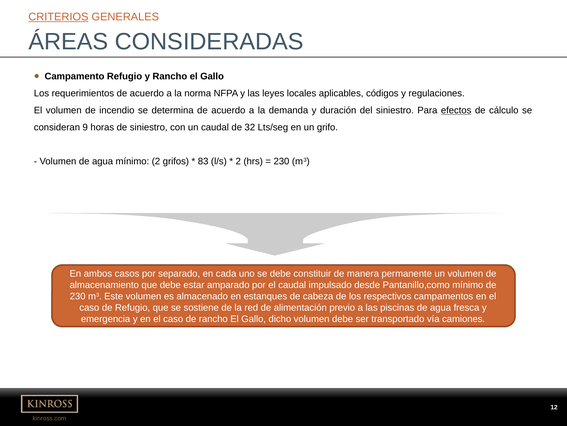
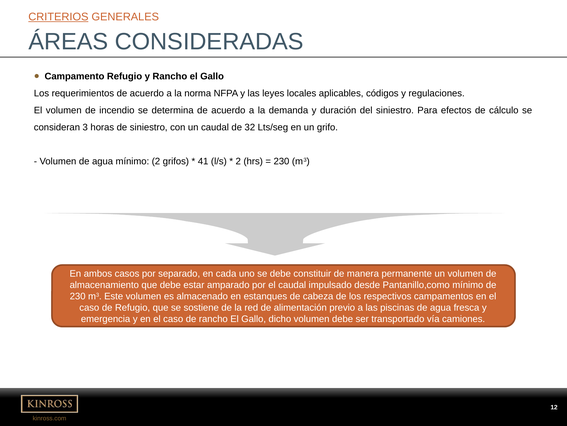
efectos underline: present -> none
9: 9 -> 3
83: 83 -> 41
